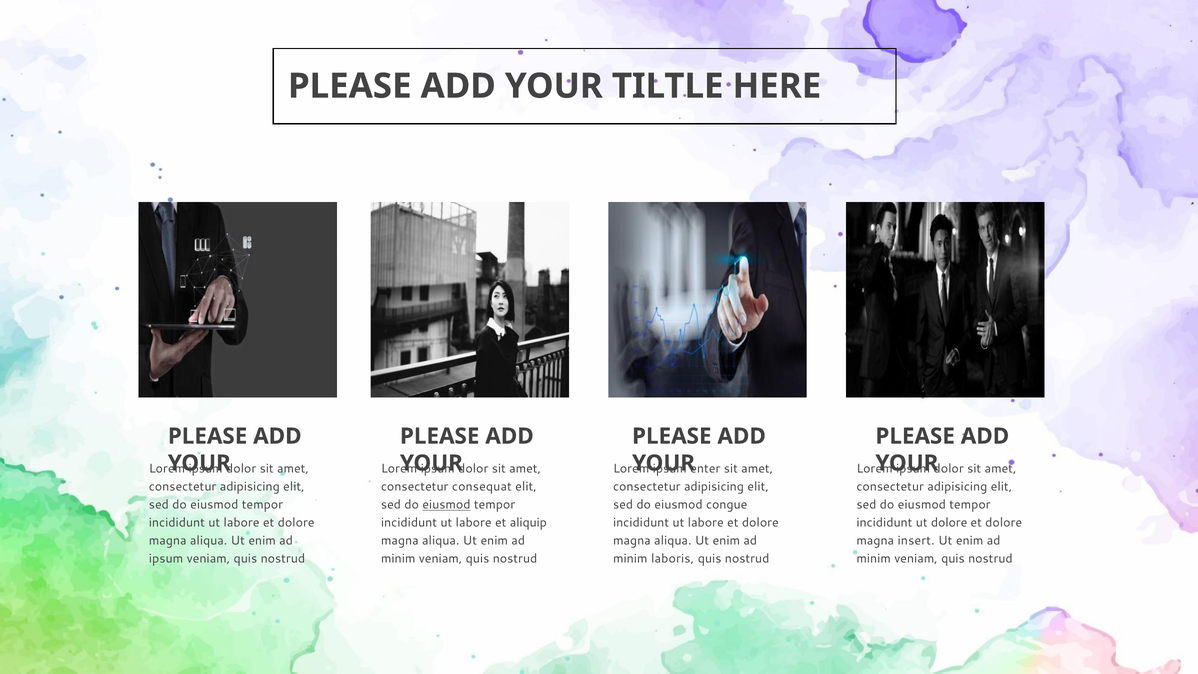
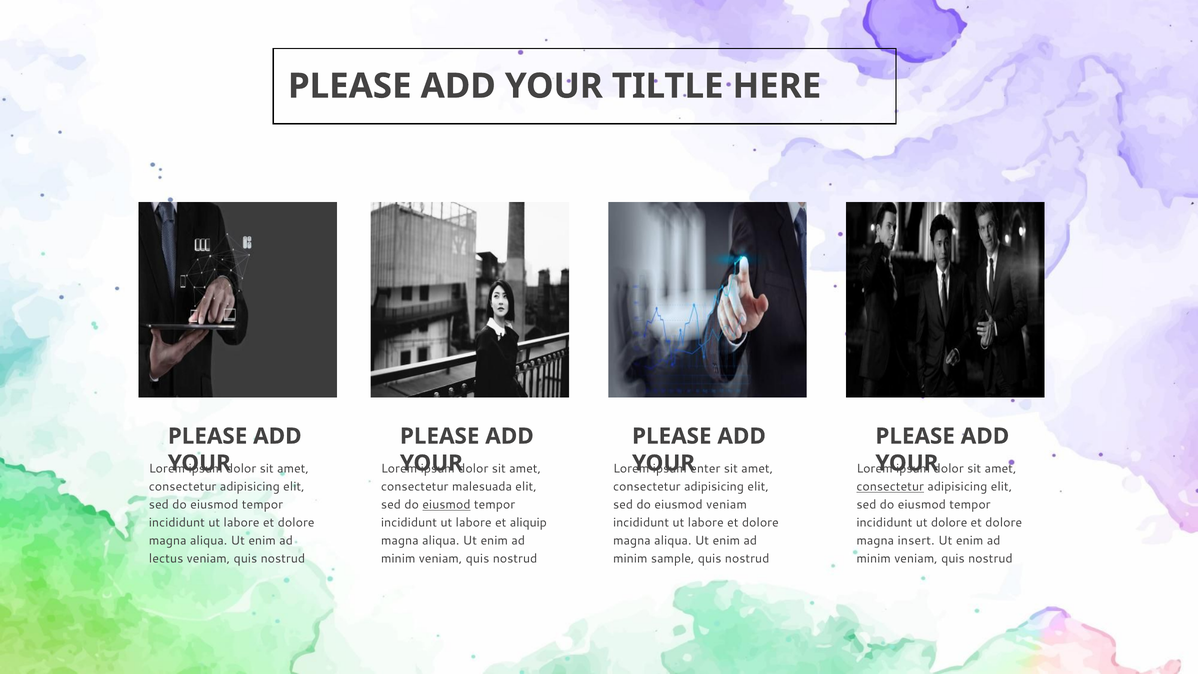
consequat: consequat -> malesuada
consectetur at (890, 487) underline: none -> present
eiusmod congue: congue -> veniam
ipsum at (166, 559): ipsum -> lectus
laboris: laboris -> sample
